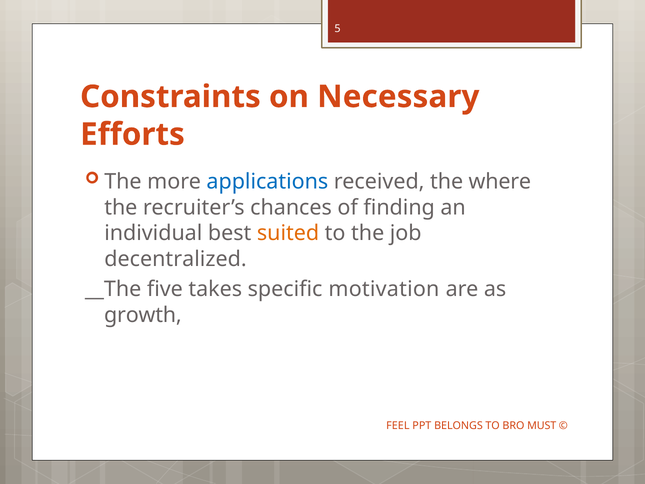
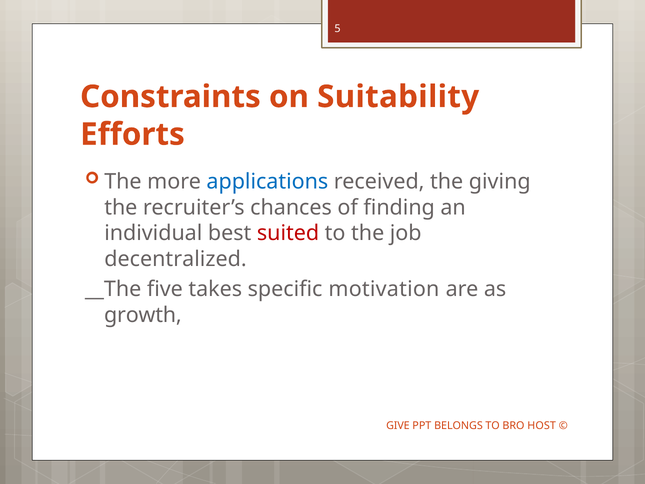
Necessary: Necessary -> Suitability
where: where -> giving
suited colour: orange -> red
FEEL: FEEL -> GIVE
MUST: MUST -> HOST
